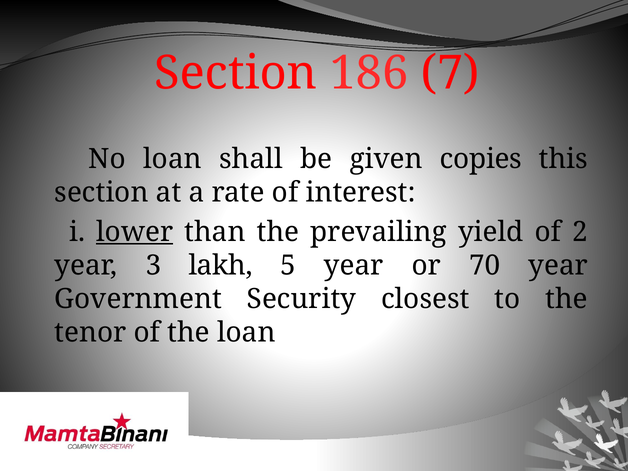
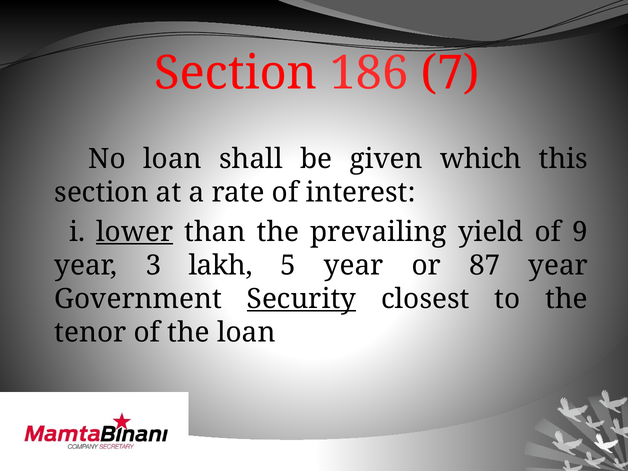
copies: copies -> which
2: 2 -> 9
70: 70 -> 87
Security underline: none -> present
